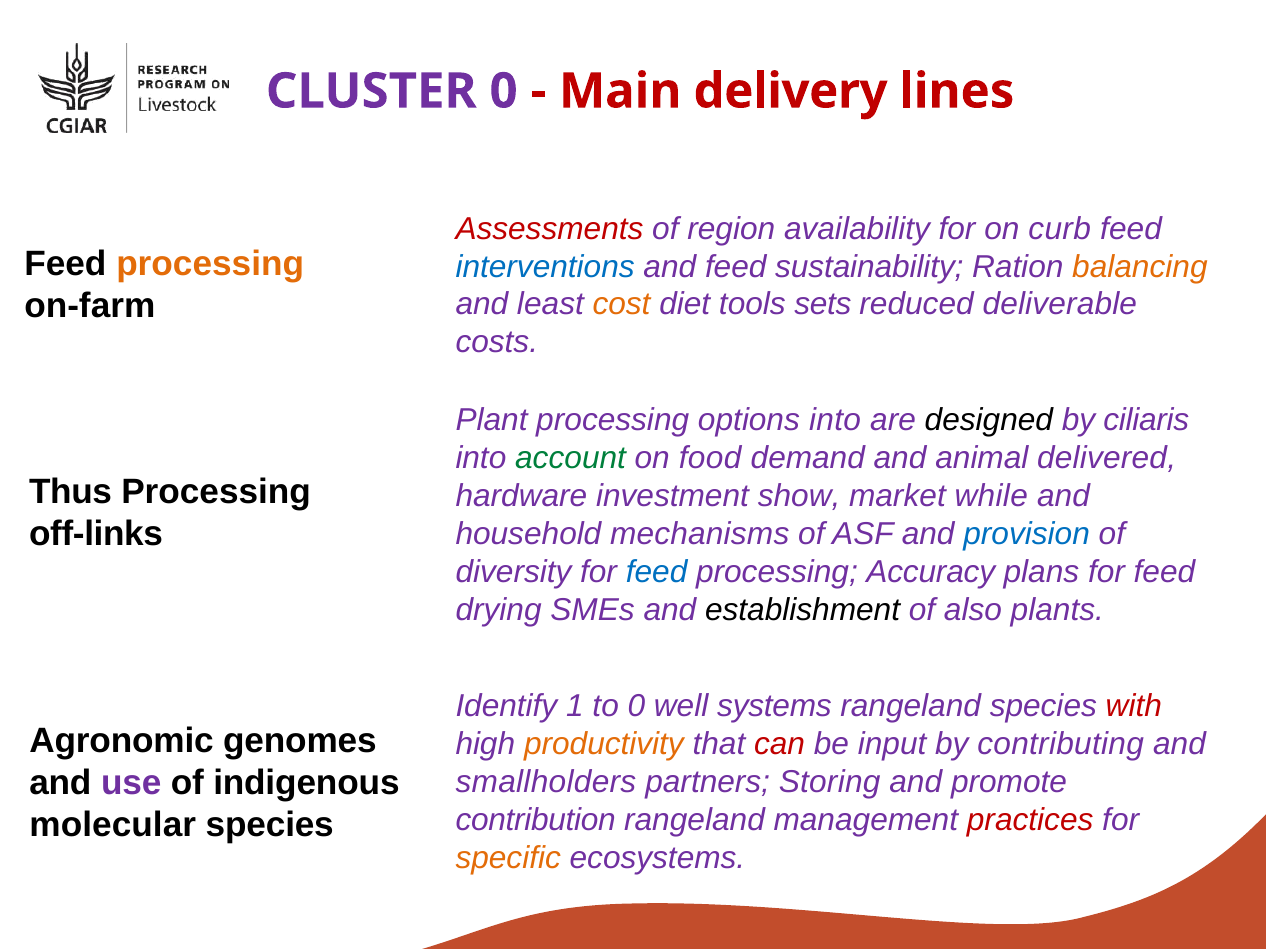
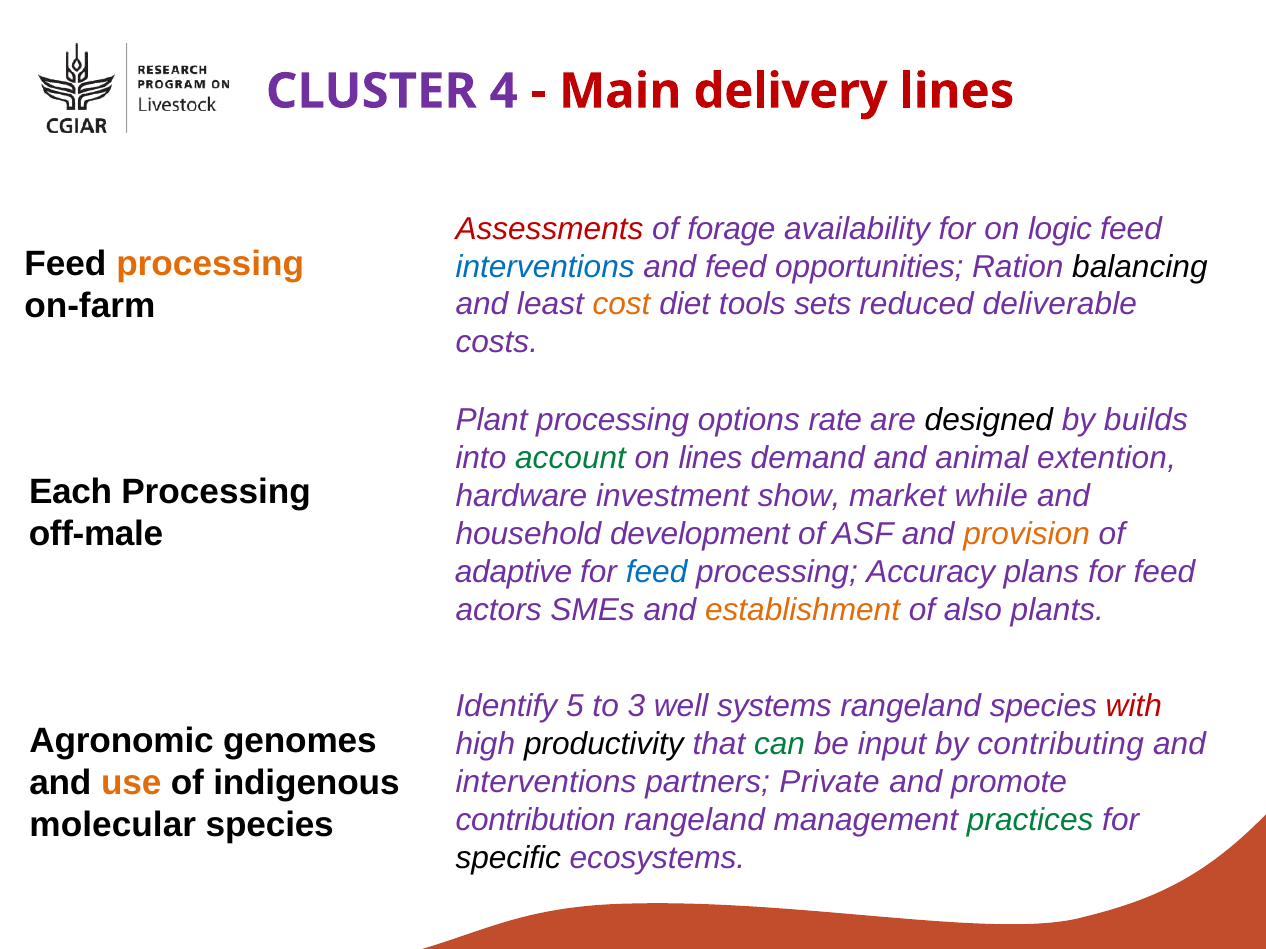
CLUSTER 0: 0 -> 4
region: region -> forage
curb: curb -> logic
sustainability: sustainability -> opportunities
balancing colour: orange -> black
options into: into -> rate
ciliaris: ciliaris -> builds
on food: food -> lines
delivered: delivered -> extention
Thus: Thus -> Each
off-links: off-links -> off-male
mechanisms: mechanisms -> development
provision colour: blue -> orange
diversity: diversity -> adaptive
drying: drying -> actors
establishment colour: black -> orange
1: 1 -> 5
to 0: 0 -> 3
productivity colour: orange -> black
can colour: red -> green
use colour: purple -> orange
smallholders at (546, 783): smallholders -> interventions
Storing: Storing -> Private
practices colour: red -> green
specific colour: orange -> black
